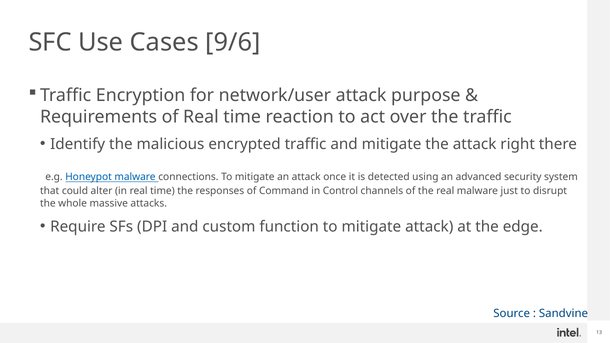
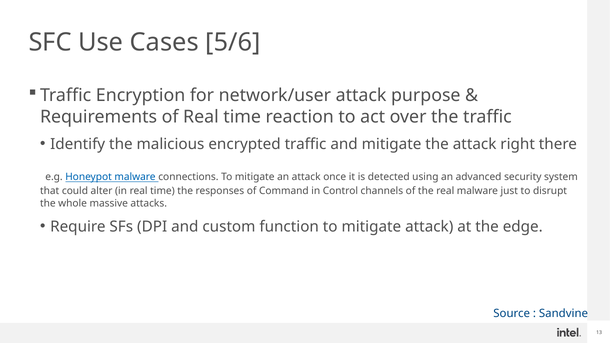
9/6: 9/6 -> 5/6
